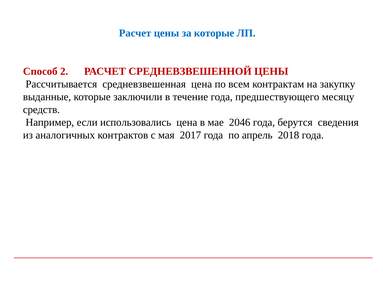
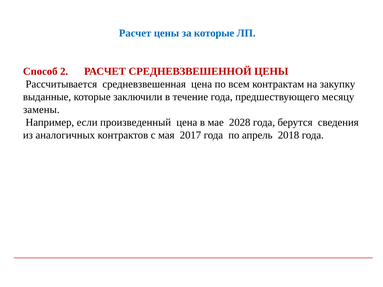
средств: средств -> замены
использовались: использовались -> произведенный
2046: 2046 -> 2028
